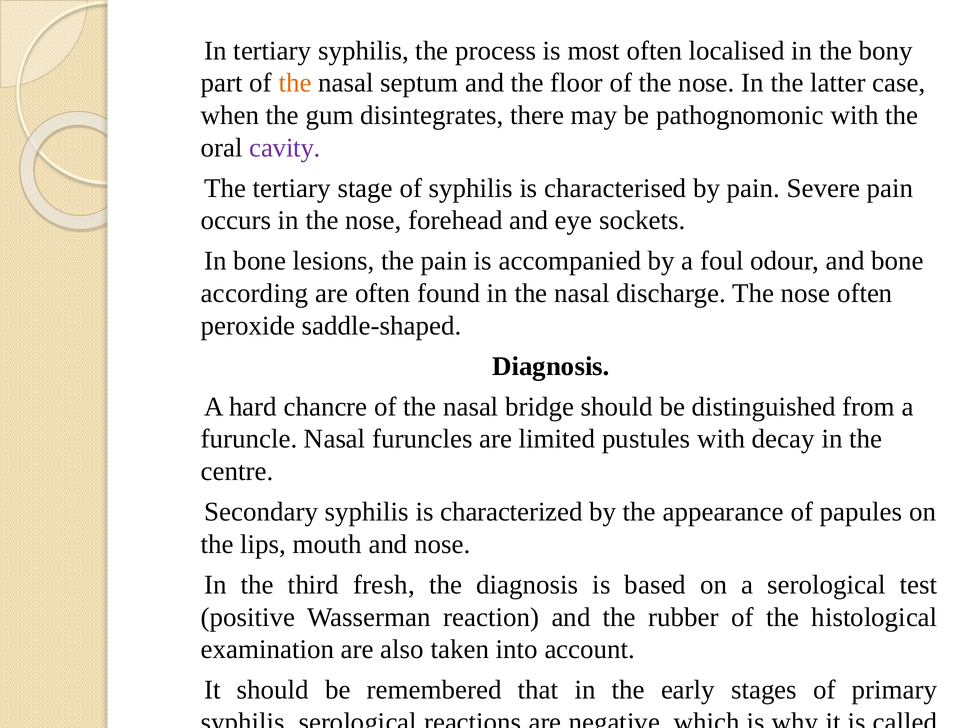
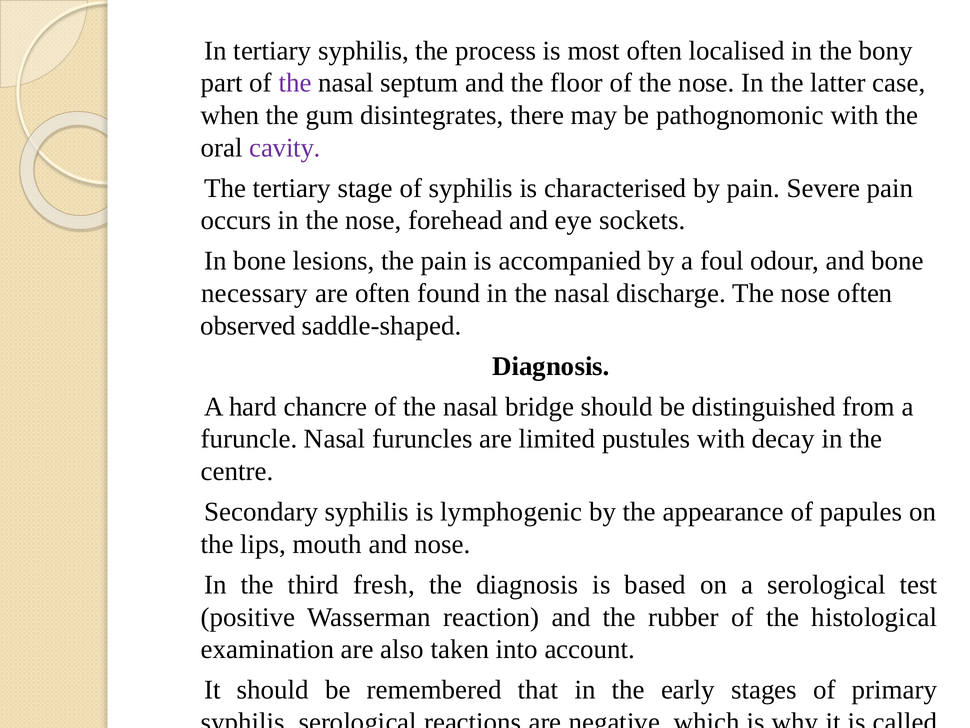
the at (295, 83) colour: orange -> purple
according: according -> necessary
peroxide: peroxide -> observed
characterized: characterized -> lymphogenic
